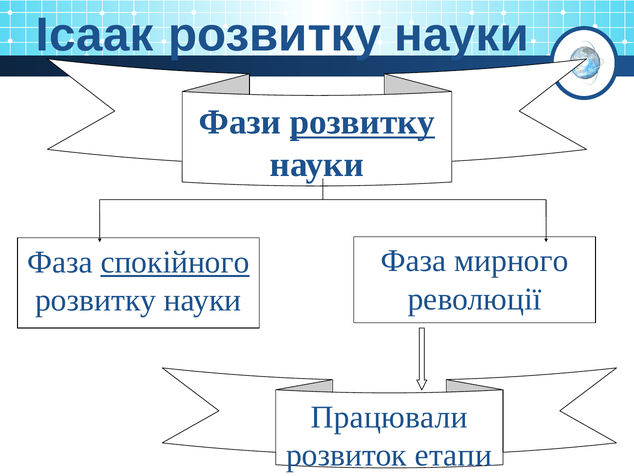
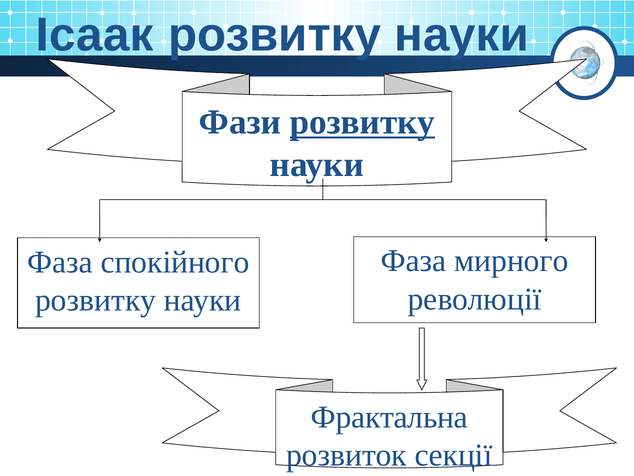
спокійного underline: present -> none
Працювали: Працювали -> Фрактальна
етапи: етапи -> секції
